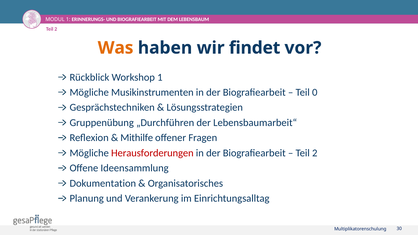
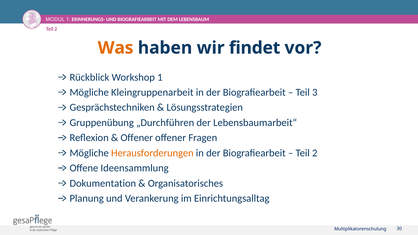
Musikinstrumenten: Musikinstrumenten -> Kleingruppenarbeit
0: 0 -> 3
Mithilfe at (137, 138): Mithilfe -> Offener
Herausforderungen colour: red -> orange
